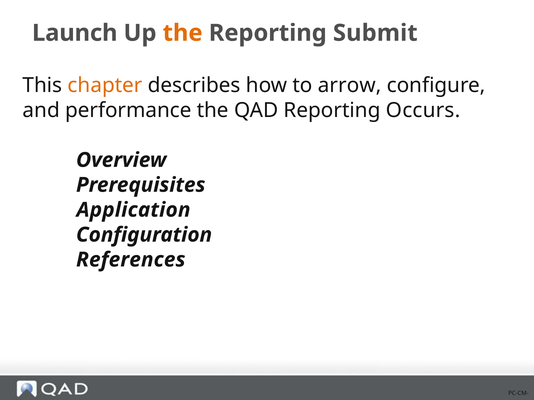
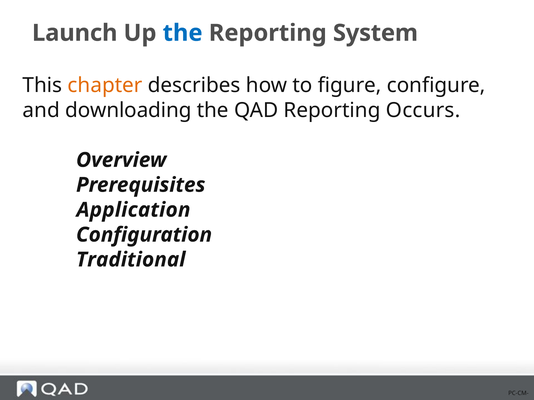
the at (183, 33) colour: orange -> blue
Submit: Submit -> System
arrow: arrow -> figure
performance: performance -> downloading
References: References -> Traditional
